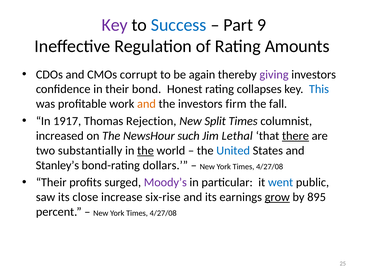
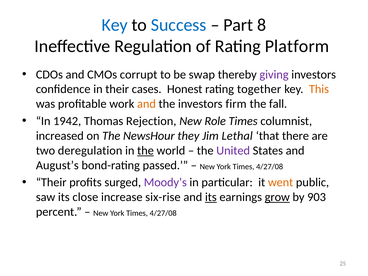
Key at (115, 25) colour: purple -> blue
9: 9 -> 8
Amounts: Amounts -> Platform
again: again -> swap
bond: bond -> cases
collapses: collapses -> together
This colour: blue -> orange
1917: 1917 -> 1942
Split: Split -> Role
such: such -> they
there underline: present -> none
substantially: substantially -> deregulation
United colour: blue -> purple
Stanley’s: Stanley’s -> August’s
dollars: dollars -> passed
went colour: blue -> orange
its at (211, 197) underline: none -> present
895: 895 -> 903
